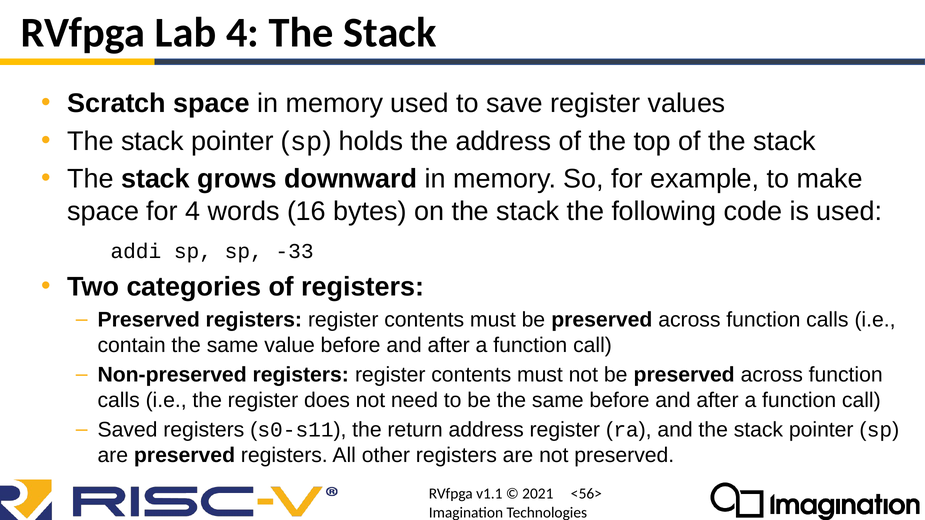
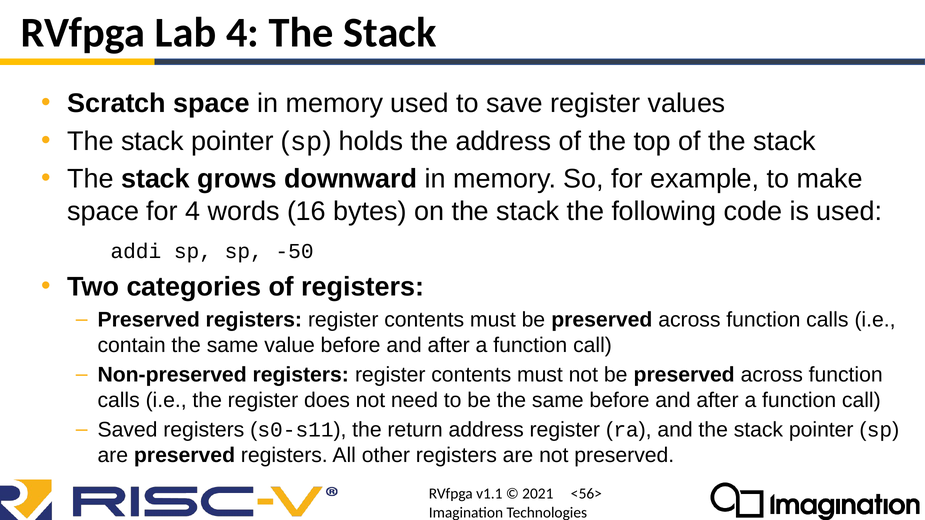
-33: -33 -> -50
